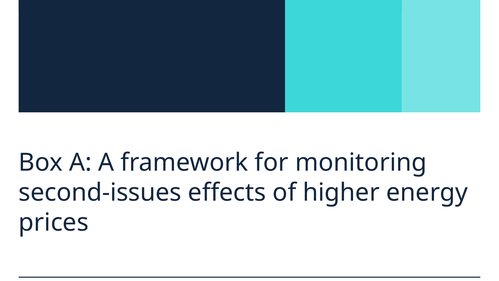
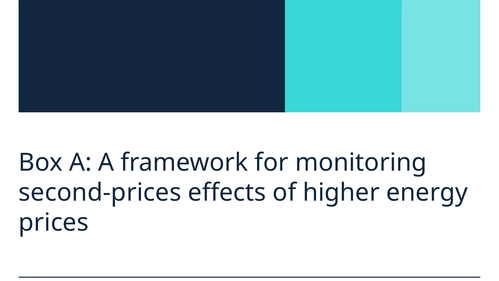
second-issues: second-issues -> second-prices
